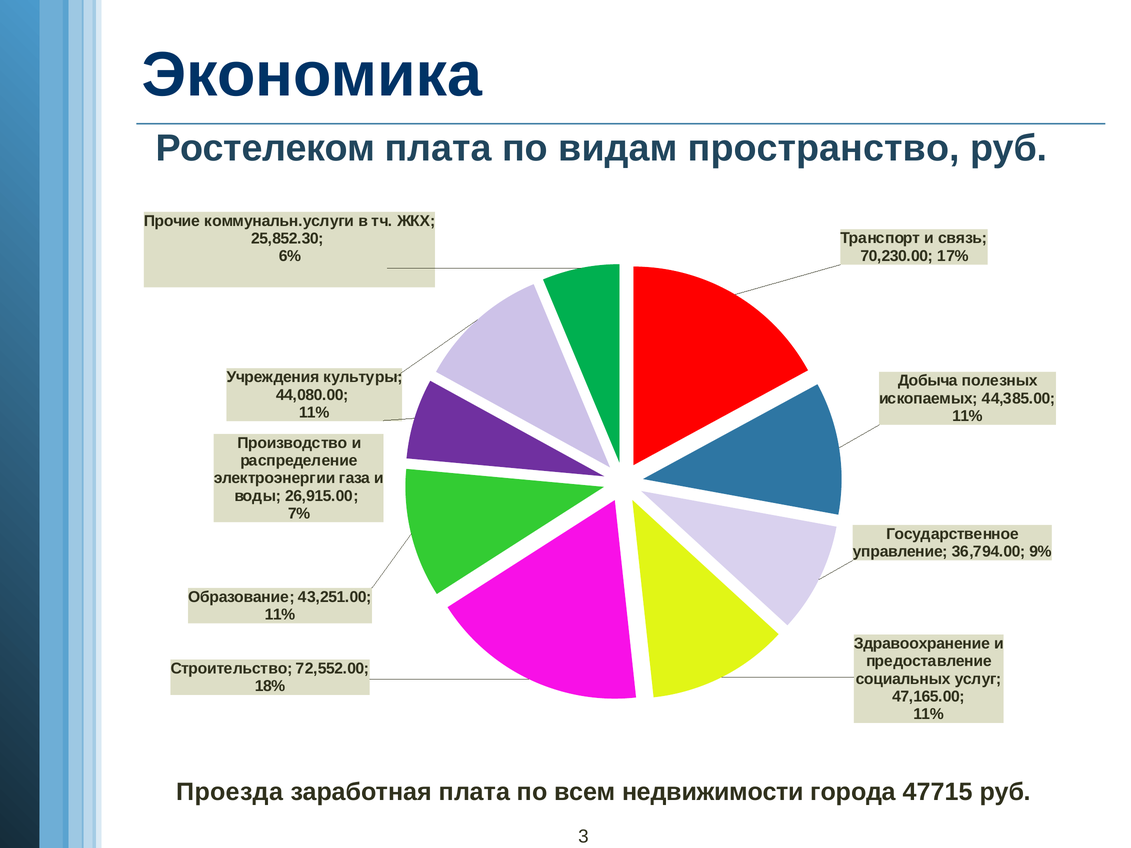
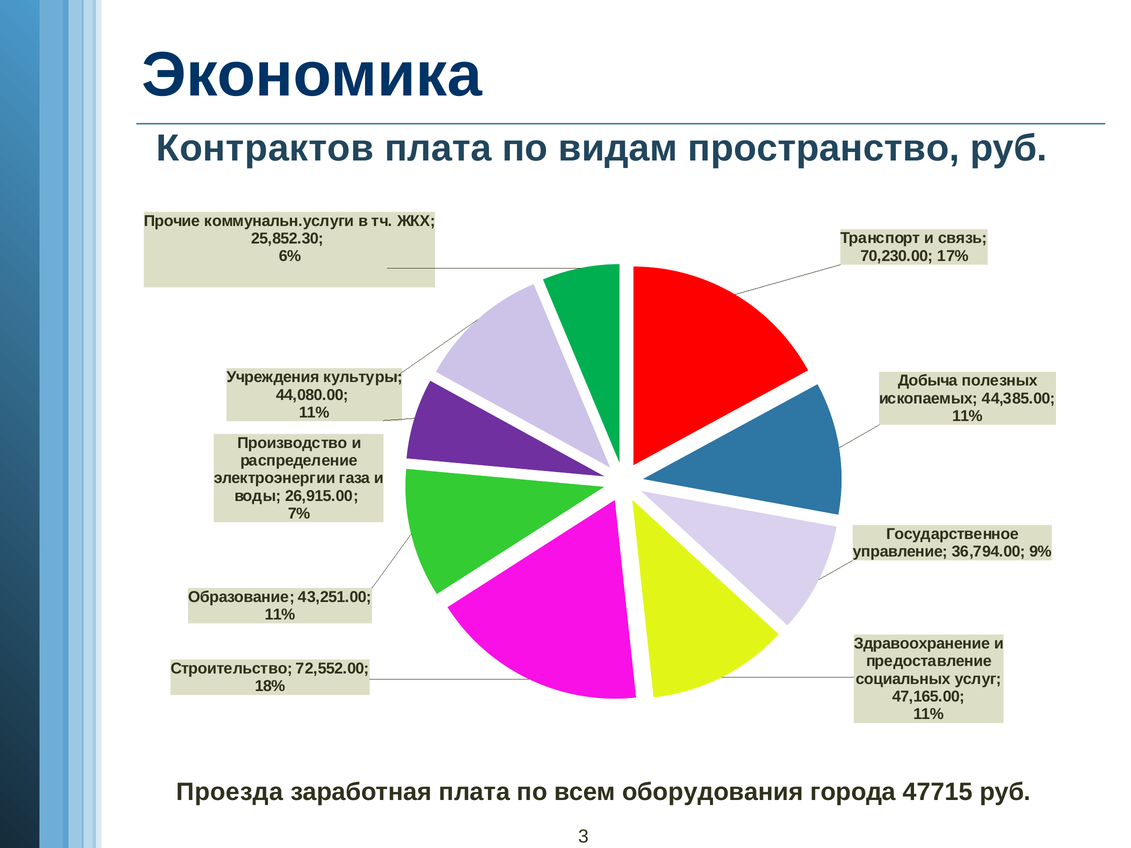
Ростелеком: Ростелеком -> Контрактов
недвижимости: недвижимости -> оборудования
